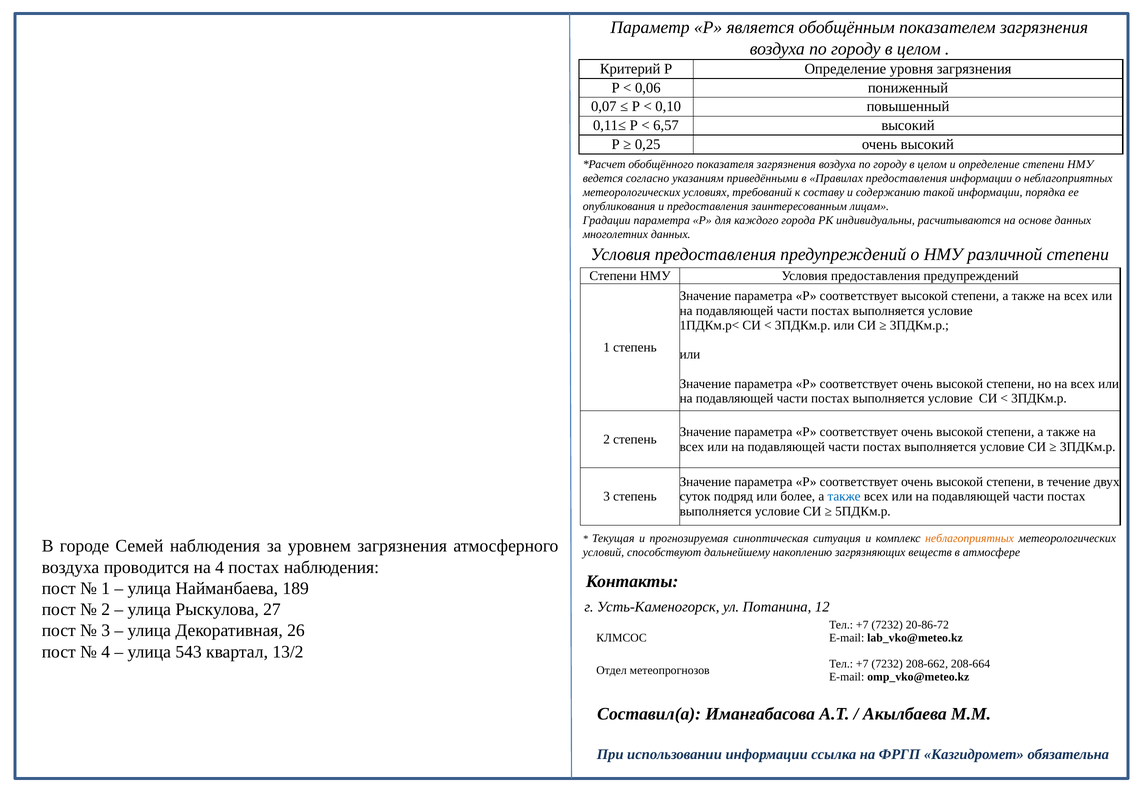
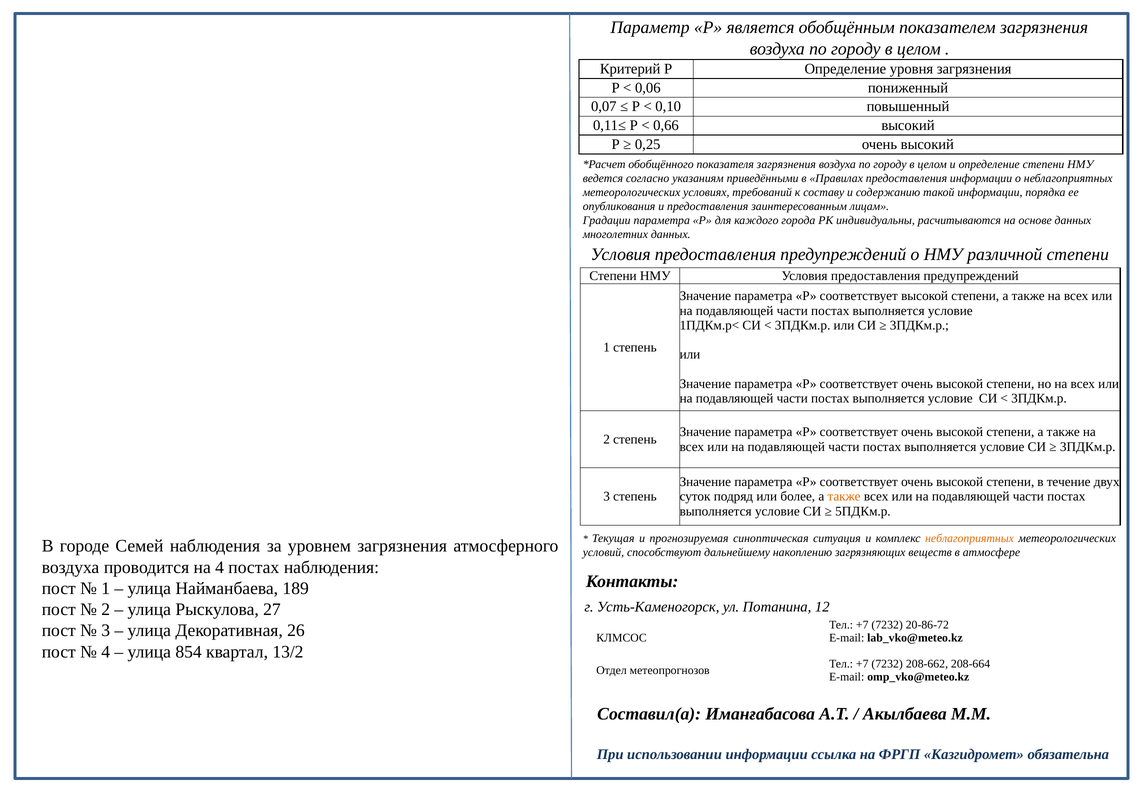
6,57: 6,57 -> 0,66
также at (844, 496) colour: blue -> orange
543: 543 -> 854
